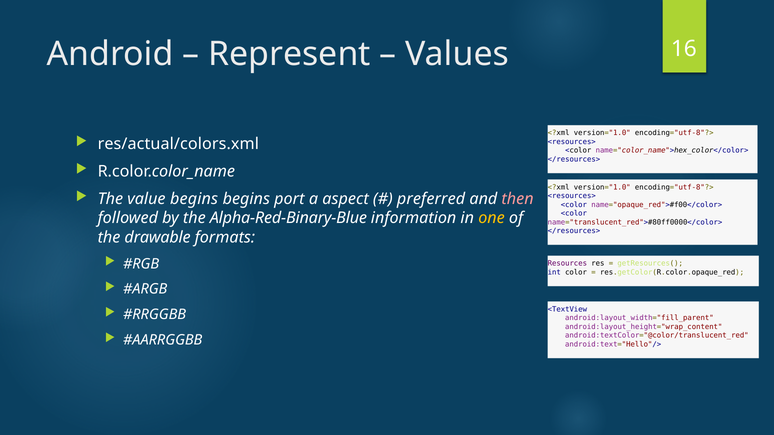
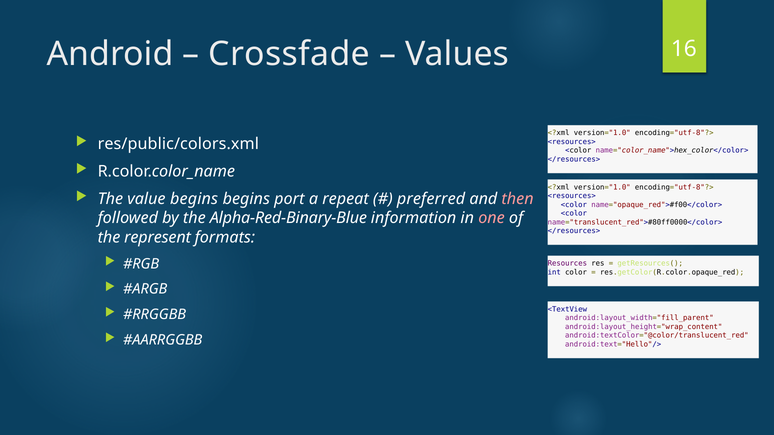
Represent: Represent -> Crossfade
res/actual/colors.xml: res/actual/colors.xml -> res/public/colors.xml
aspect: aspect -> repeat
one colour: yellow -> pink
drawable: drawable -> represent
